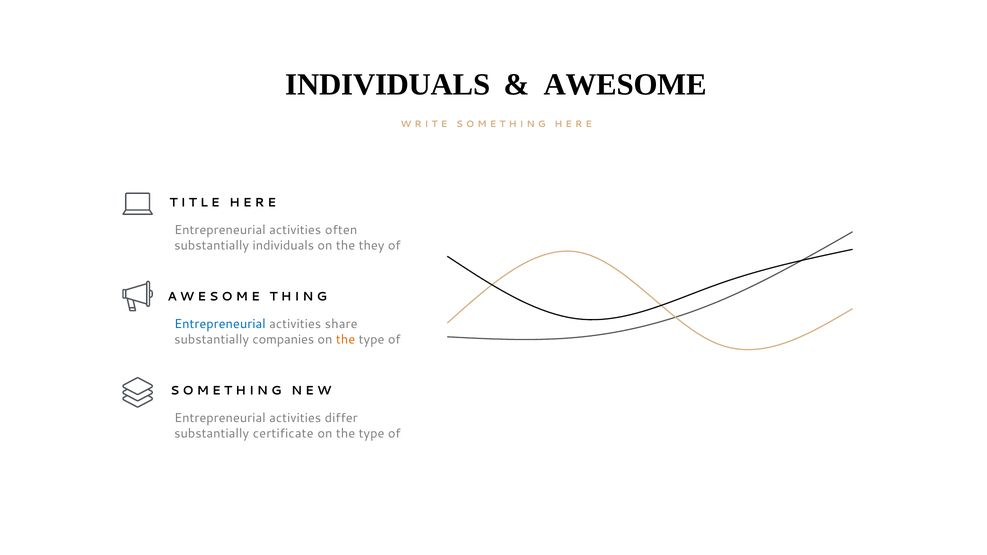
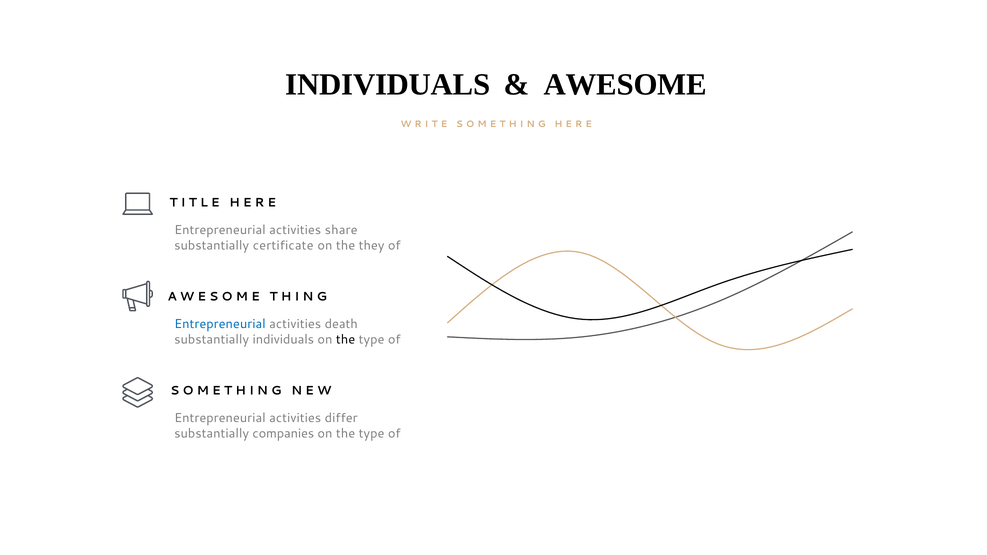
often: often -> share
substantially individuals: individuals -> certificate
share: share -> death
substantially companies: companies -> individuals
the at (346, 340) colour: orange -> black
certificate: certificate -> companies
